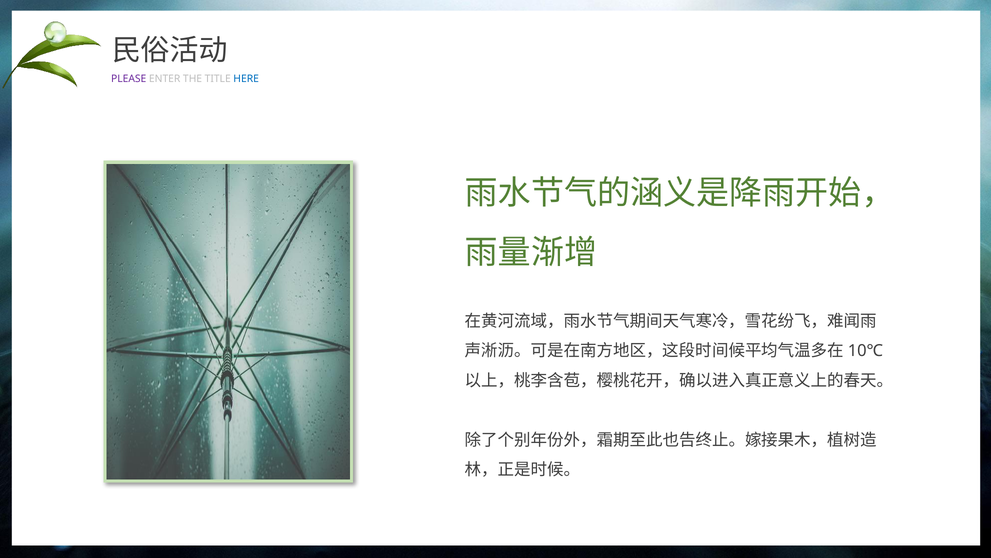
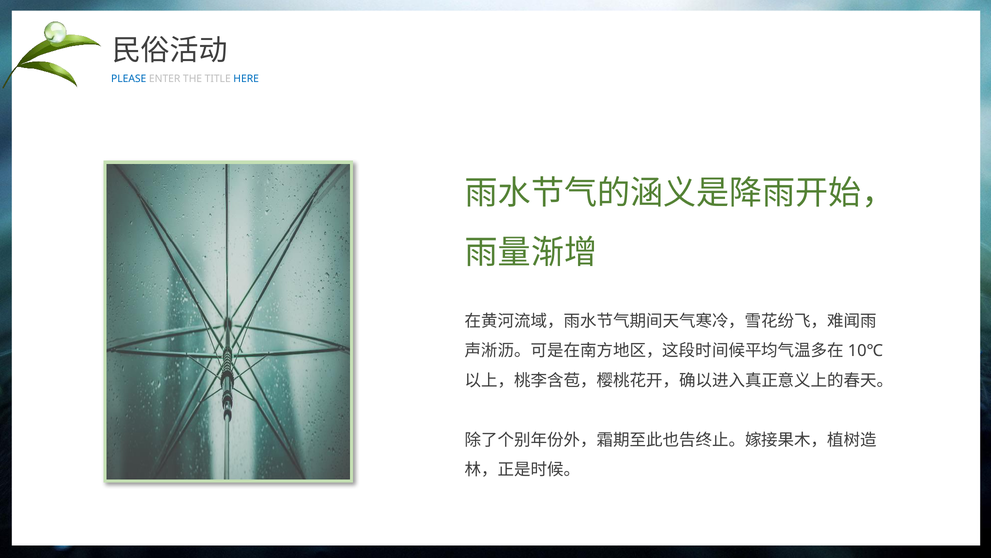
PLEASE colour: purple -> blue
